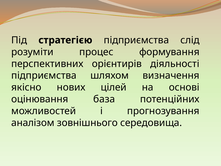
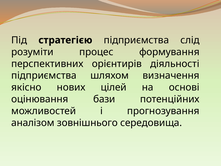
база: база -> бази
